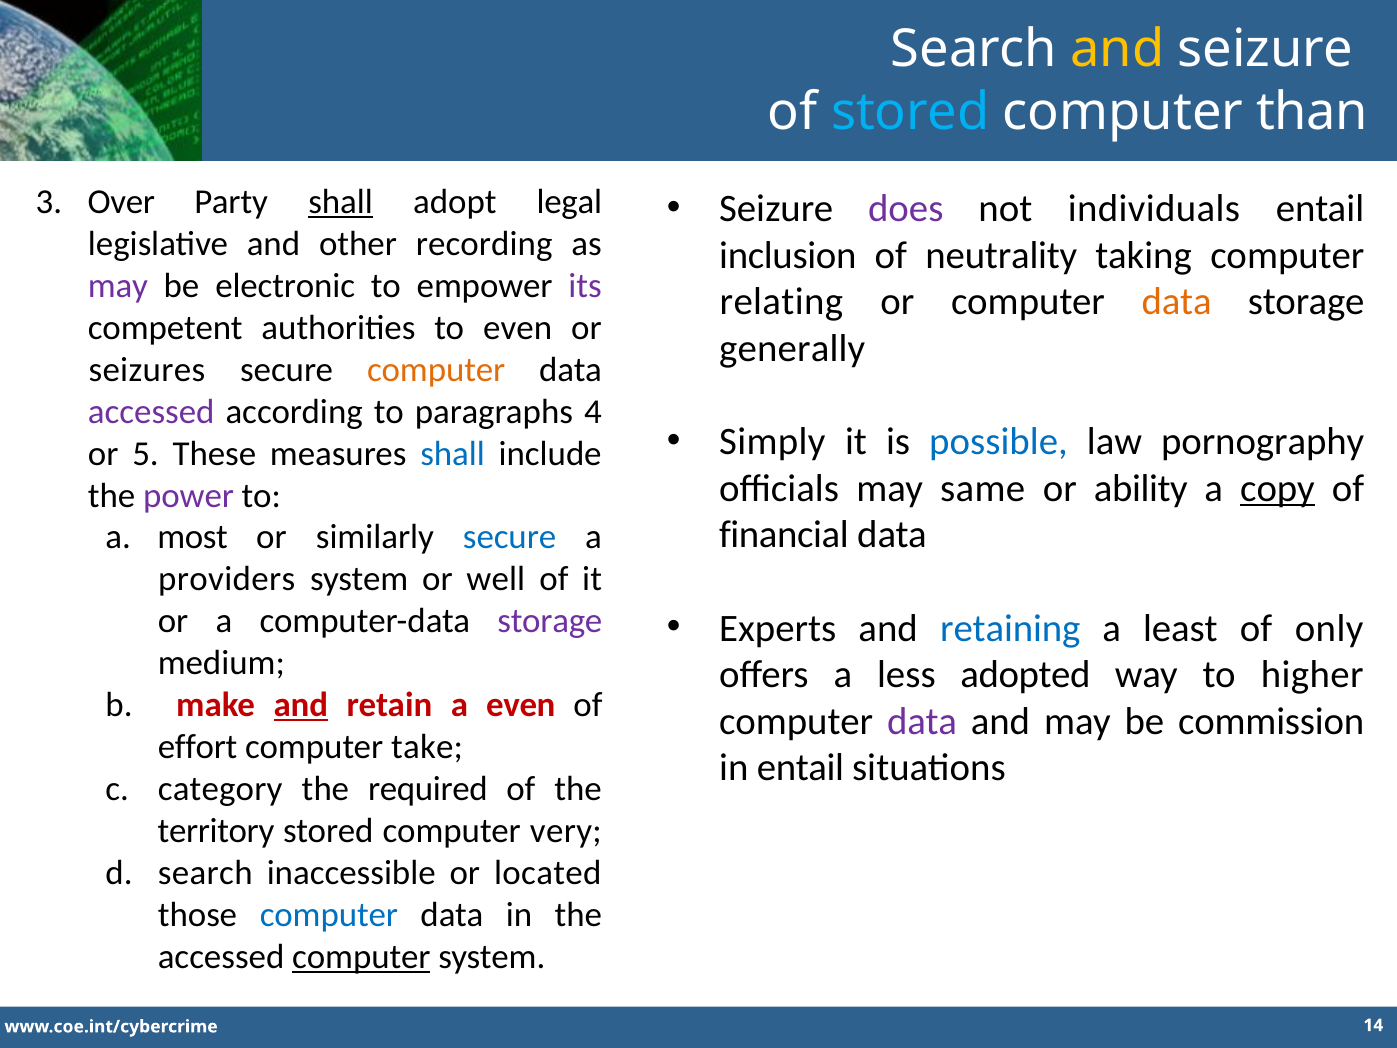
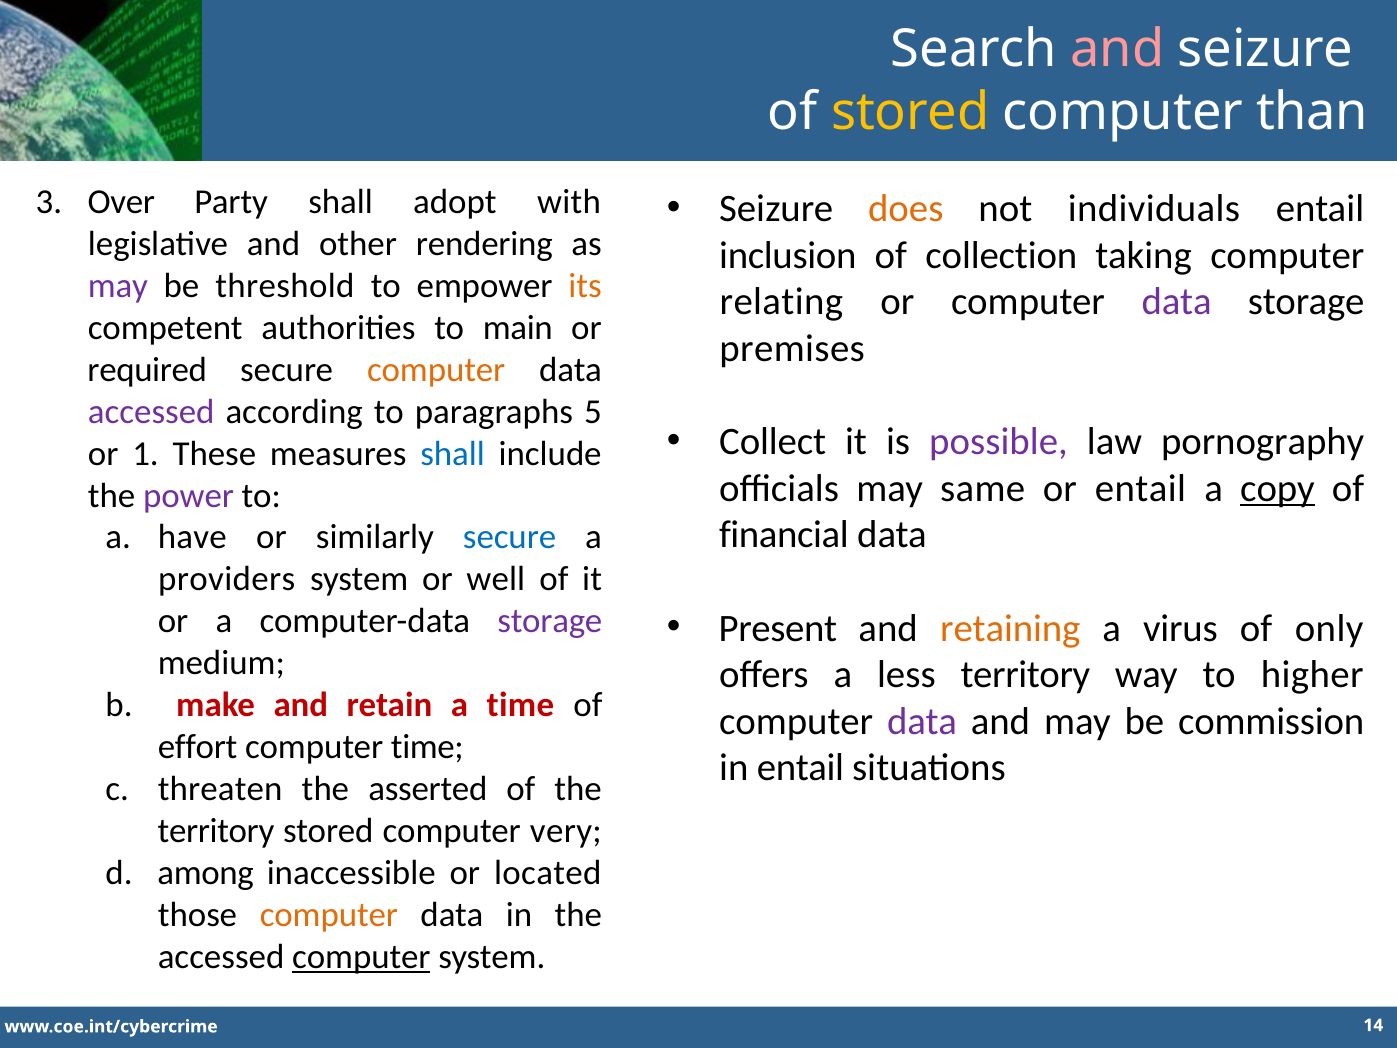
and at (1117, 49) colour: yellow -> pink
stored at (910, 112) colour: light blue -> yellow
shall at (341, 202) underline: present -> none
legal: legal -> with
does colour: purple -> orange
recording: recording -> rendering
neutrality: neutrality -> collection
electronic: electronic -> threshold
its colour: purple -> orange
data at (1177, 302) colour: orange -> purple
to even: even -> main
generally: generally -> premises
seizures: seizures -> required
4: 4 -> 5
Simply: Simply -> Collect
possible colour: blue -> purple
5: 5 -> 1
or ability: ability -> entail
most: most -> have
Experts: Experts -> Present
retaining colour: blue -> orange
least: least -> virus
less adopted: adopted -> territory
and at (301, 705) underline: present -> none
a even: even -> time
computer take: take -> time
category: category -> threaten
required: required -> asserted
search at (205, 873): search -> among
computer at (329, 915) colour: blue -> orange
